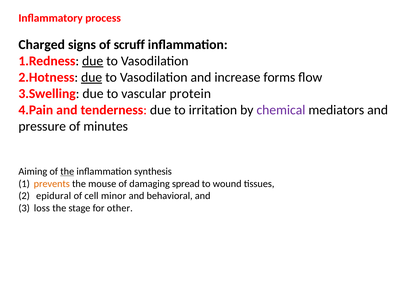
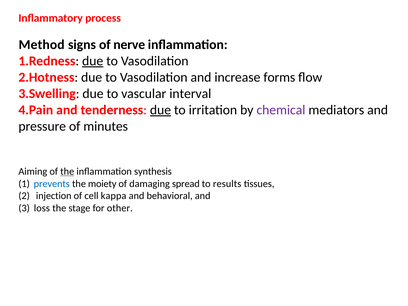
Charged: Charged -> Method
scruff: scruff -> nerve
due at (92, 77) underline: present -> none
protein: protein -> interval
due at (161, 110) underline: none -> present
prevents colour: orange -> blue
mouse: mouse -> moiety
wound: wound -> results
epidural: epidural -> injection
minor: minor -> kappa
